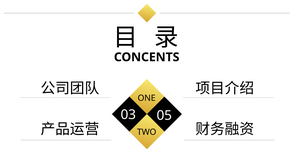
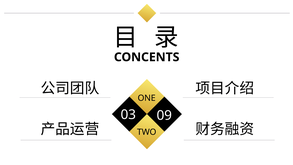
05: 05 -> 09
